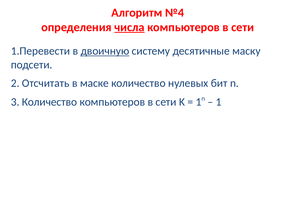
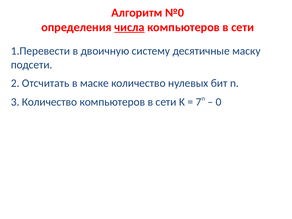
№4: №4 -> №0
двоичную underline: present -> none
1 at (199, 102): 1 -> 7
1 at (219, 102): 1 -> 0
